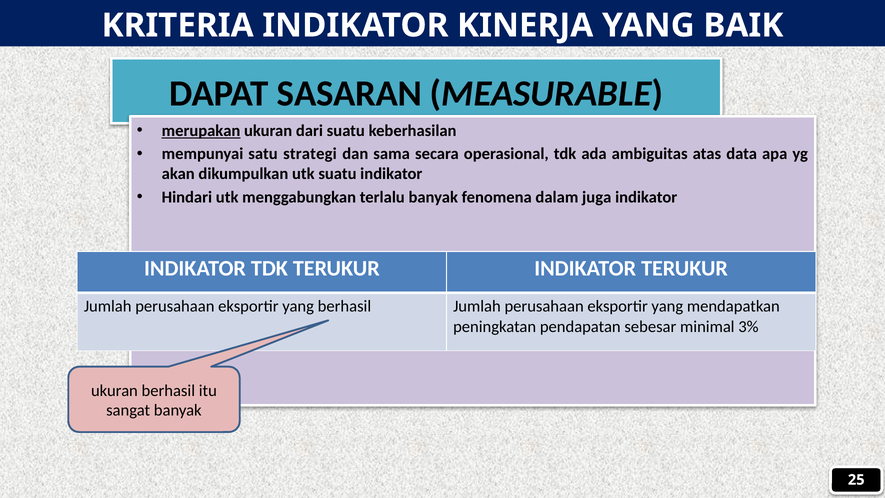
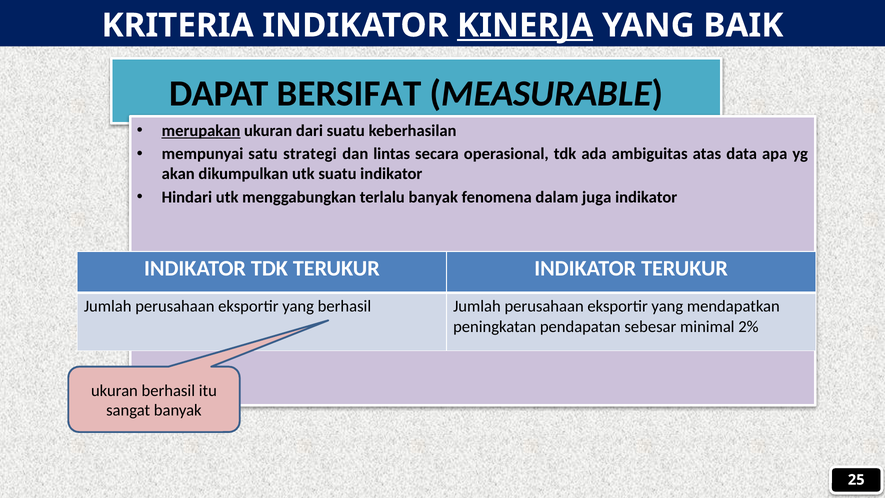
KINERJA underline: none -> present
SASARAN: SASARAN -> BERSIFAT
sama: sama -> lintas
3%: 3% -> 2%
